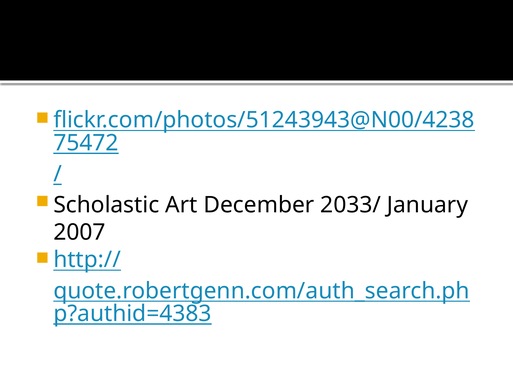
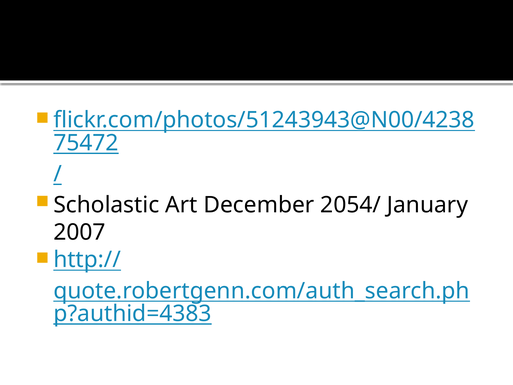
2033/: 2033/ -> 2054/
